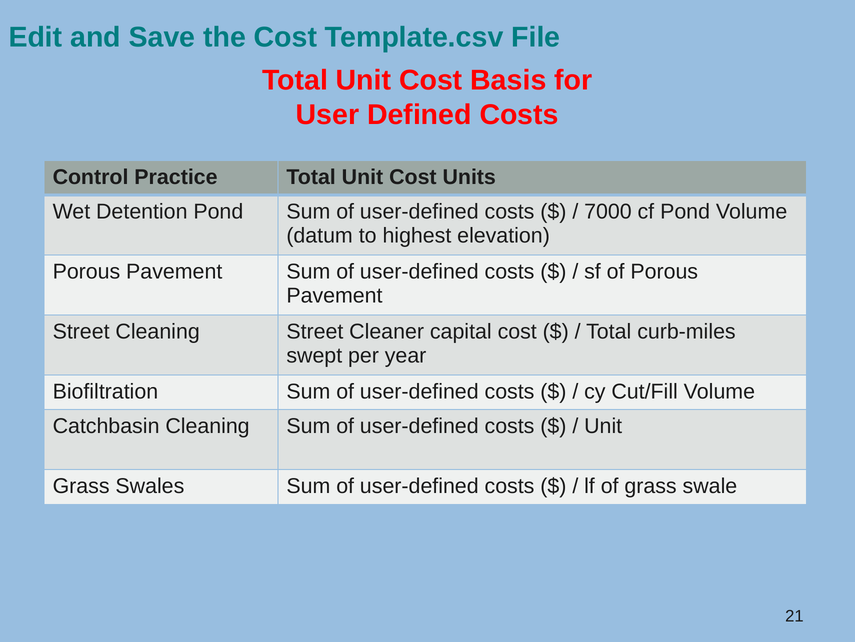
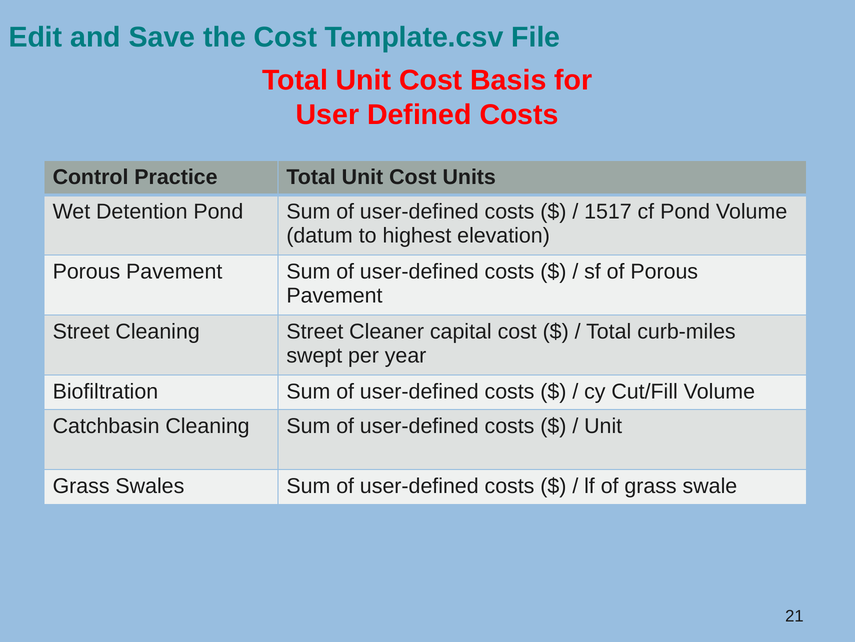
7000: 7000 -> 1517
